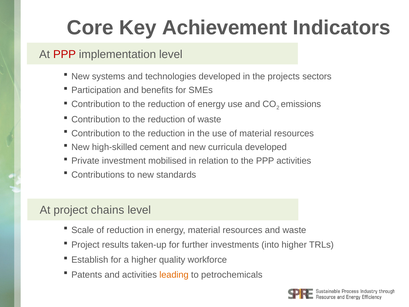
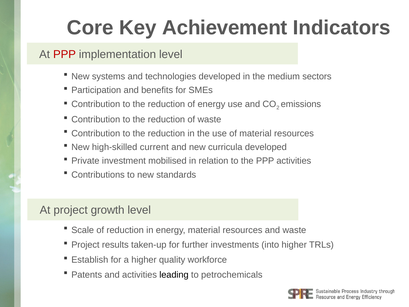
projects: projects -> medium
cement: cement -> current
chains: chains -> growth
leading colour: orange -> black
